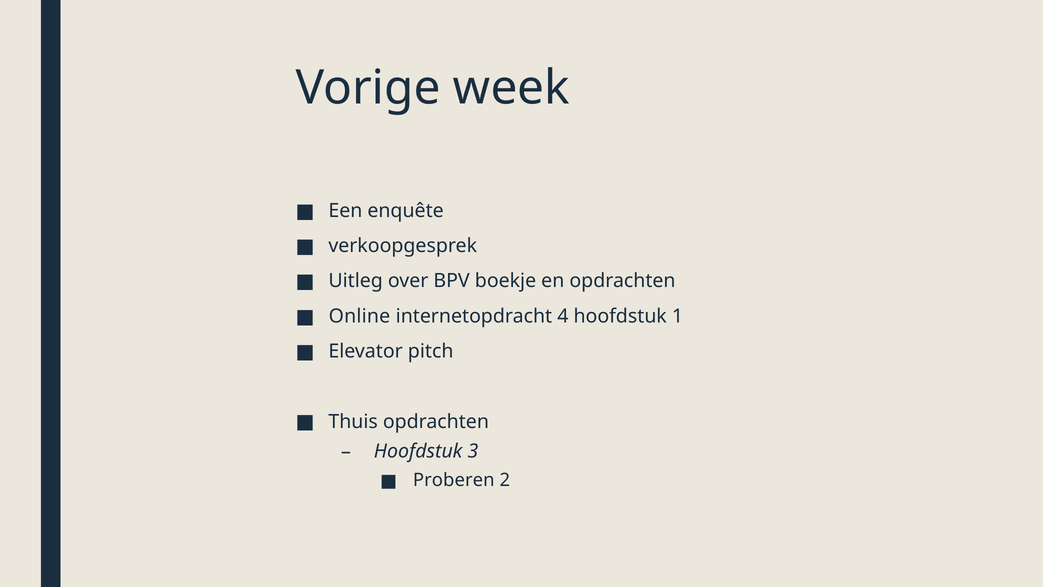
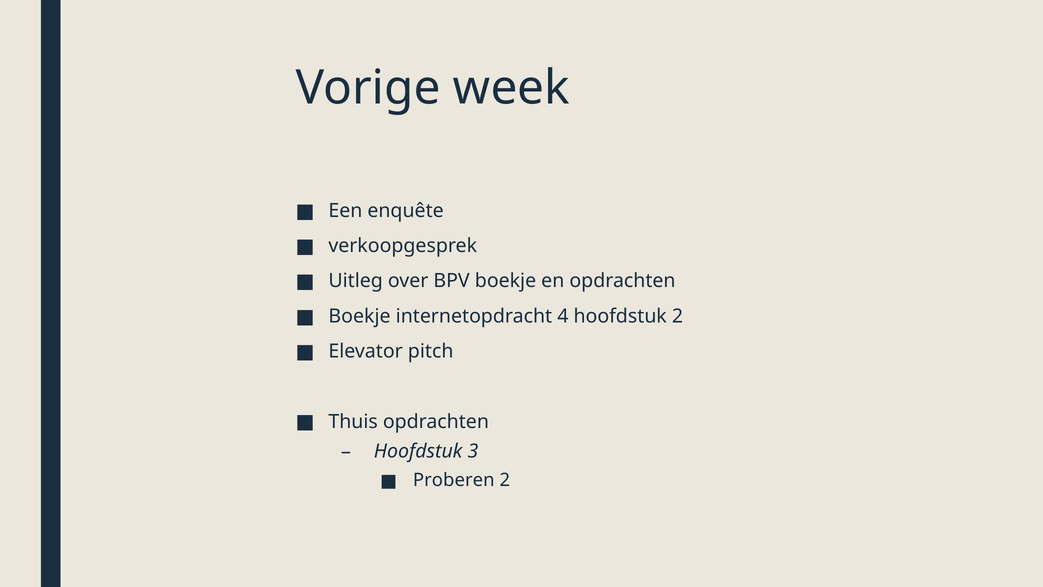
Online at (359, 316): Online -> Boekje
hoofdstuk 1: 1 -> 2
